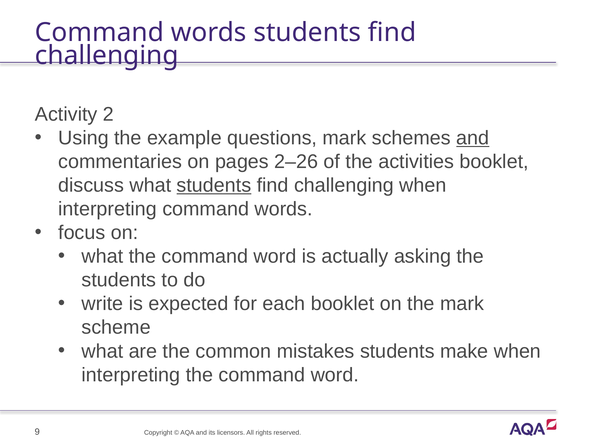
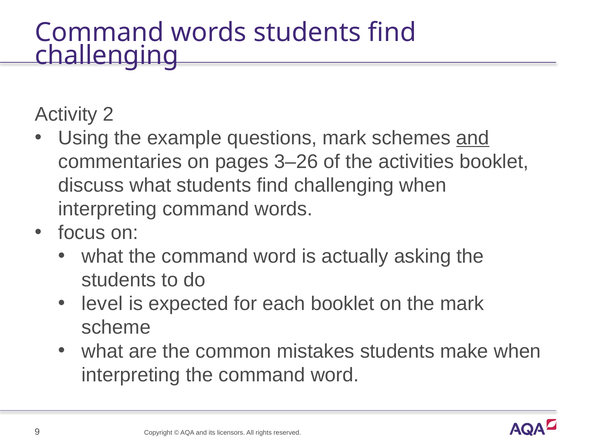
2–26: 2–26 -> 3–26
students at (214, 185) underline: present -> none
write: write -> level
